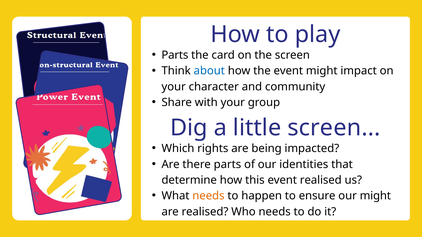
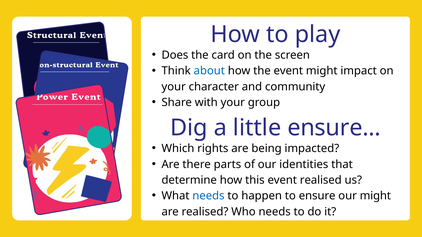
Parts at (175, 55): Parts -> Does
little screen: screen -> ensure
needs at (208, 196) colour: orange -> blue
